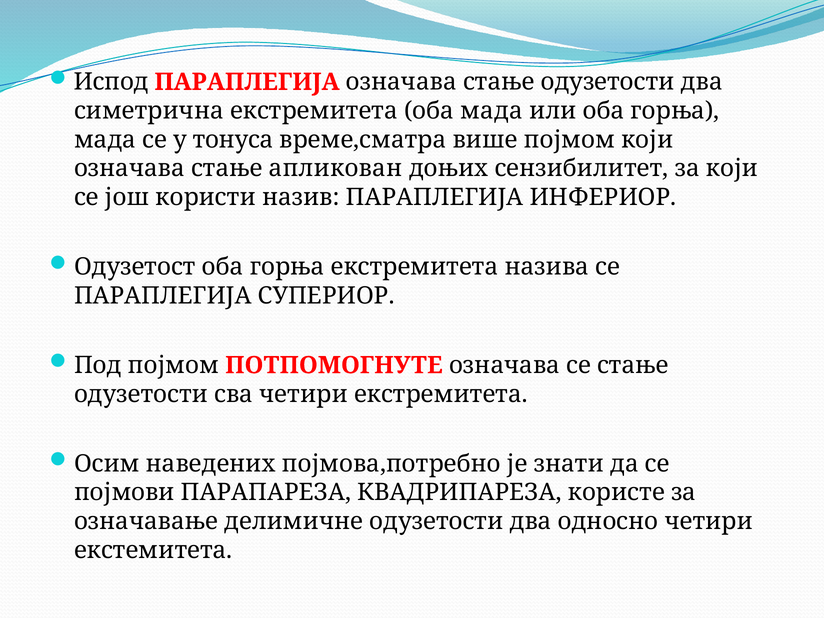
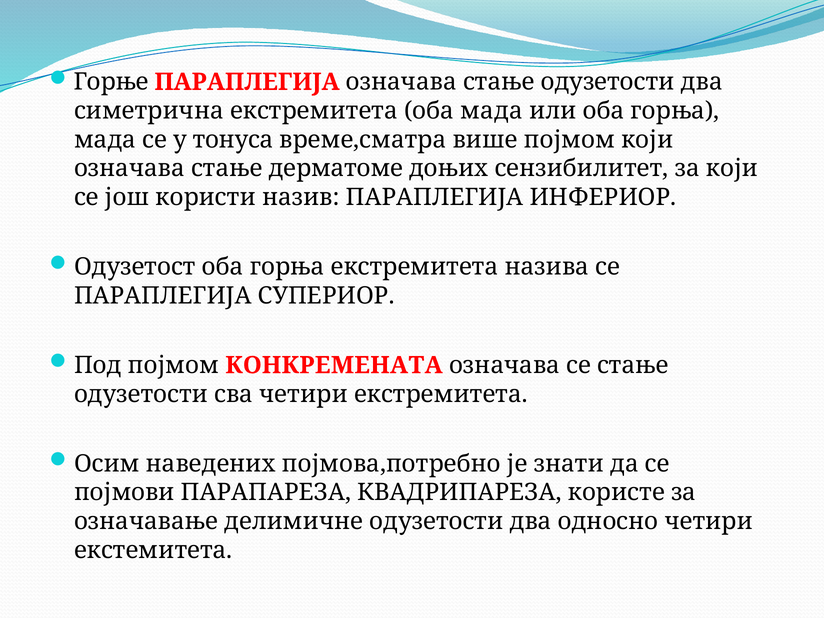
Испод: Испод -> Горње
апликован: апликован -> дерматоме
ПОТПОМОГНУТЕ: ПОТПОМОГНУТЕ -> КОНКРЕМЕНАТА
